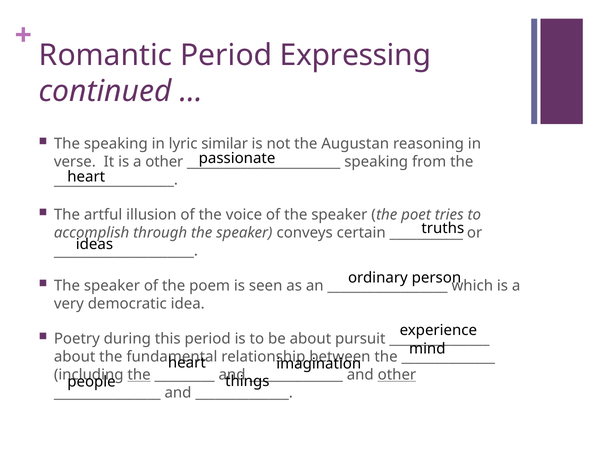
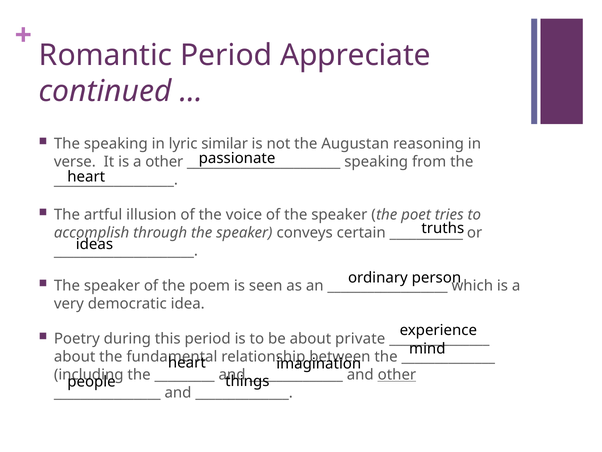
Expressing: Expressing -> Appreciate
pursuit: pursuit -> private
the at (139, 374) underline: present -> none
